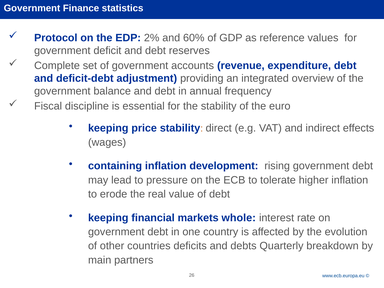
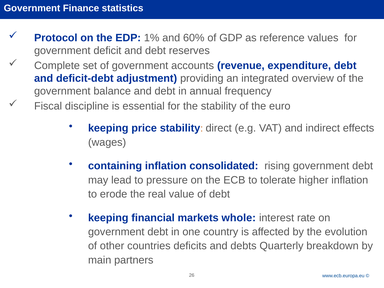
2%: 2% -> 1%
development: development -> consolidated
